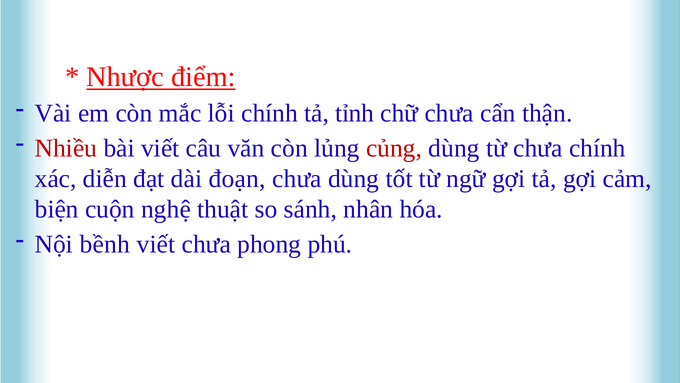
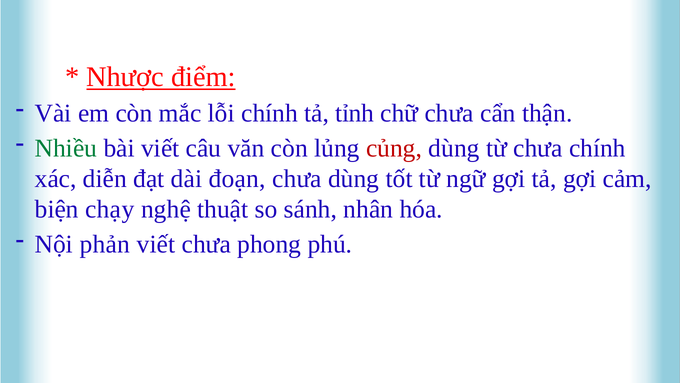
Nhiều colour: red -> green
cuộn: cuộn -> chạy
bềnh: bềnh -> phản
